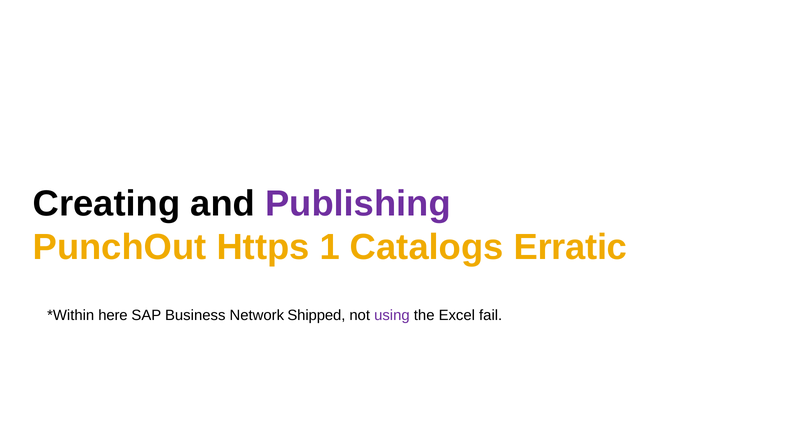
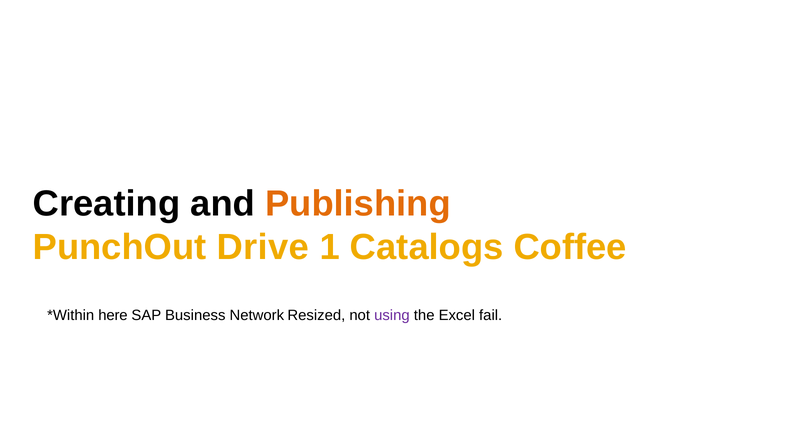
Publishing colour: purple -> orange
Https: Https -> Drive
Erratic: Erratic -> Coffee
Shipped: Shipped -> Resized
